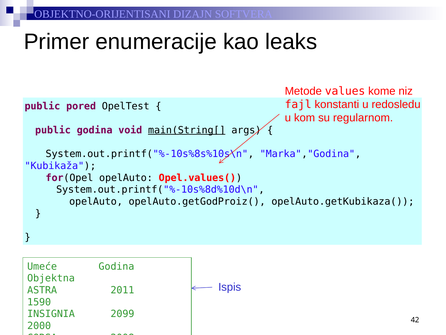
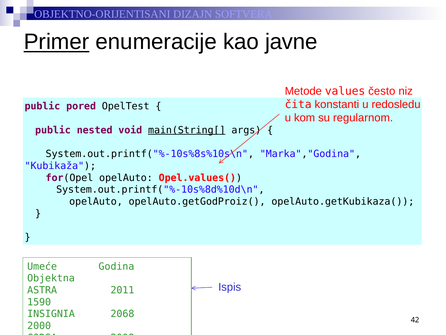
Primer underline: none -> present
leaks: leaks -> javne
kome: kome -> često
fajl: fajl -> čita
public godina: godina -> nested
2099: 2099 -> 2068
